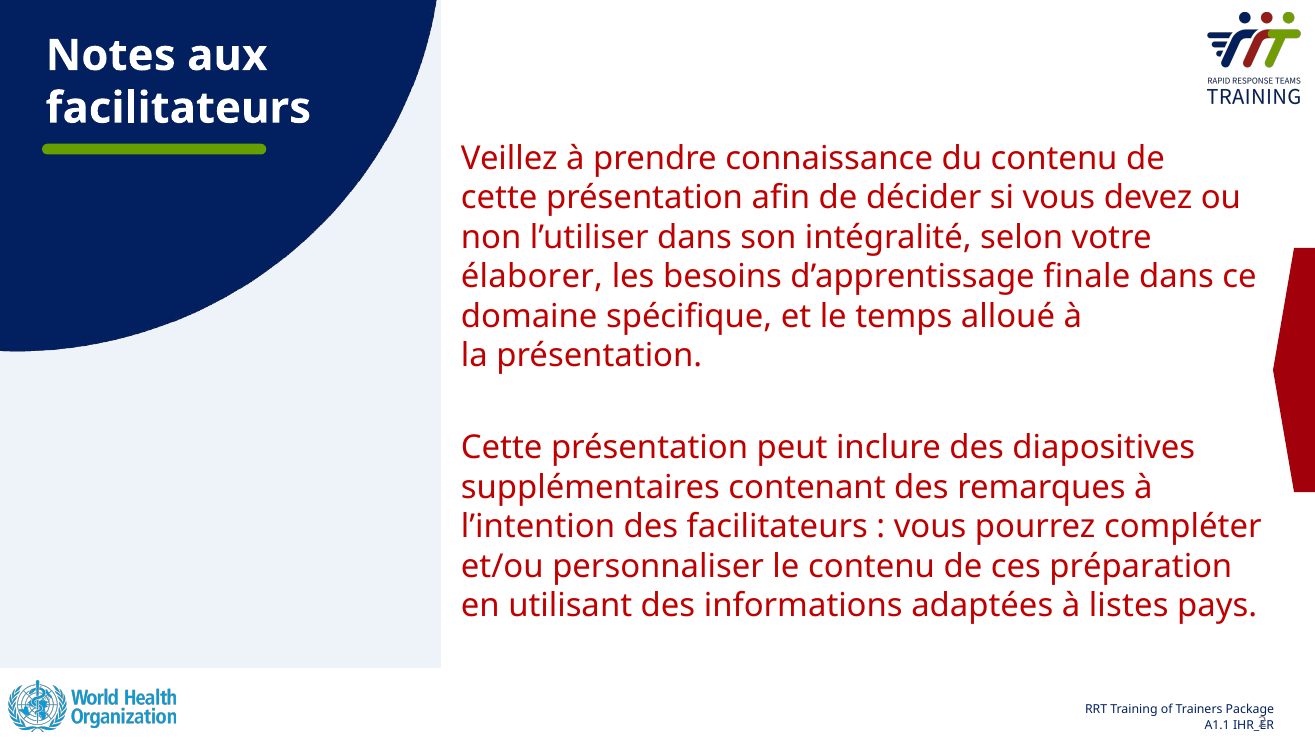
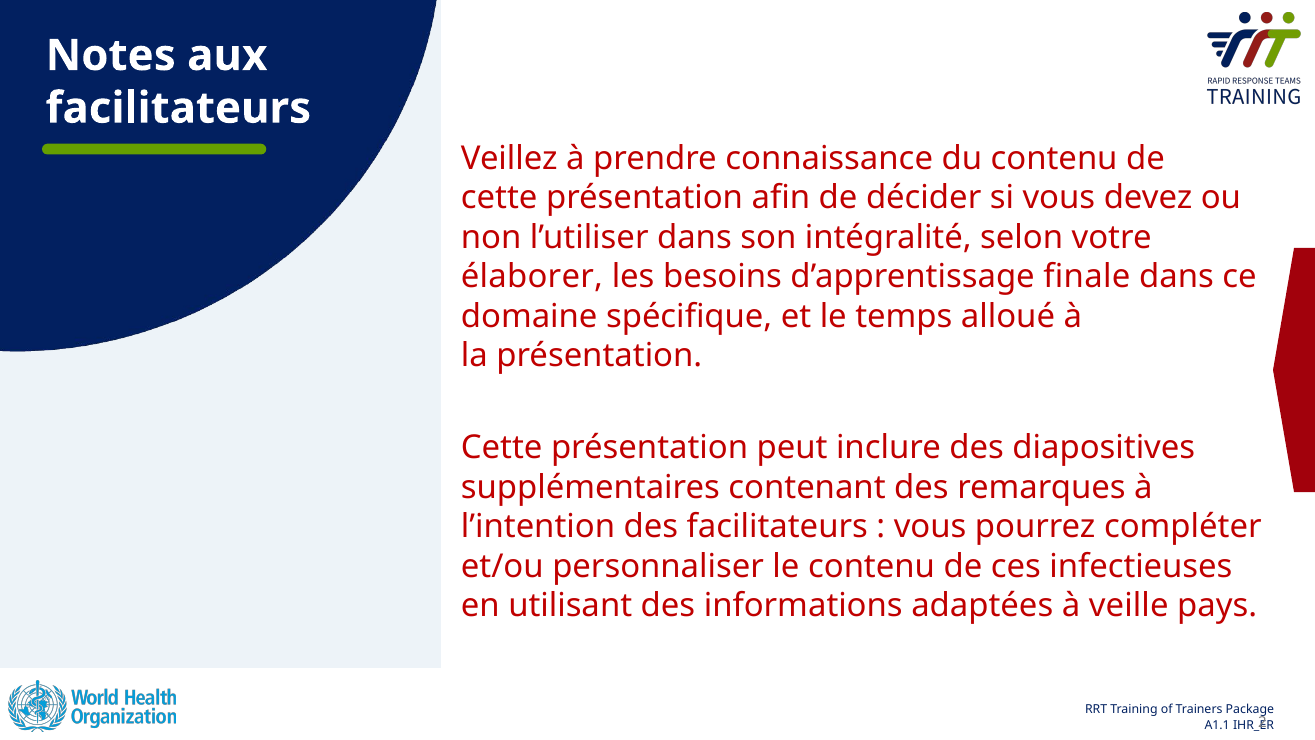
préparation: préparation -> infectieuses
listes: listes -> veille
